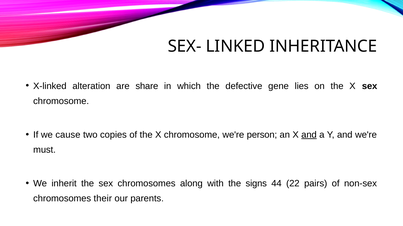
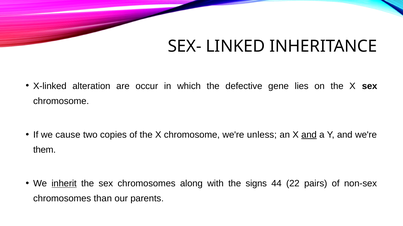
share: share -> occur
person: person -> unless
must: must -> them
inherit underline: none -> present
their: their -> than
